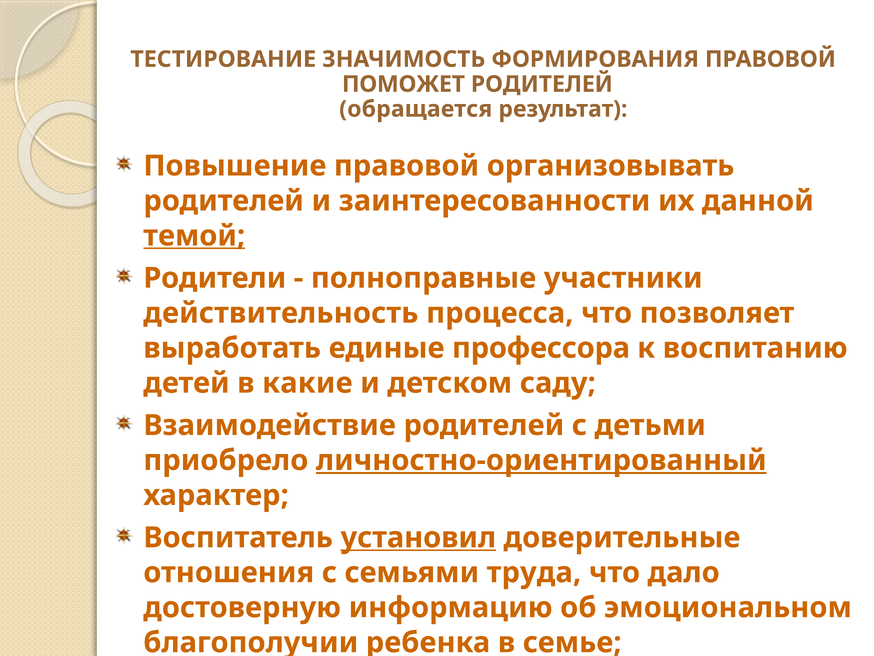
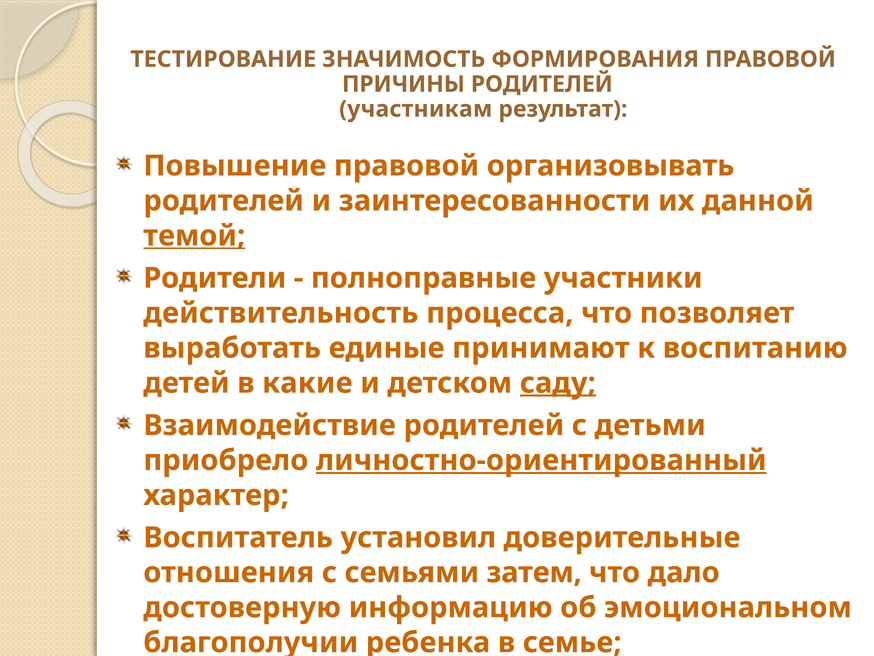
ПОМОЖЕТ: ПОМОЖЕТ -> ПРИЧИНЫ
обращается: обращается -> участникам
профессора: профессора -> принимают
саду at (558, 383) underline: none -> present
установил underline: present -> none
труда: труда -> затем
